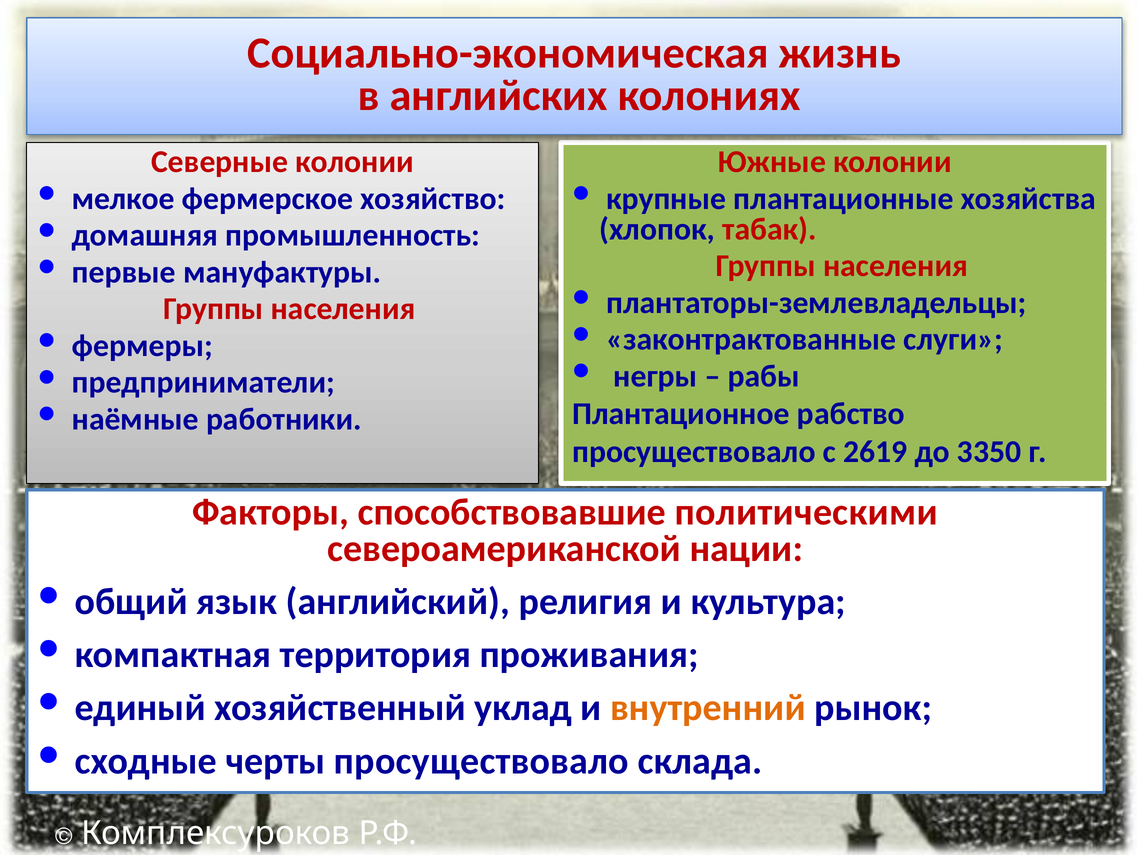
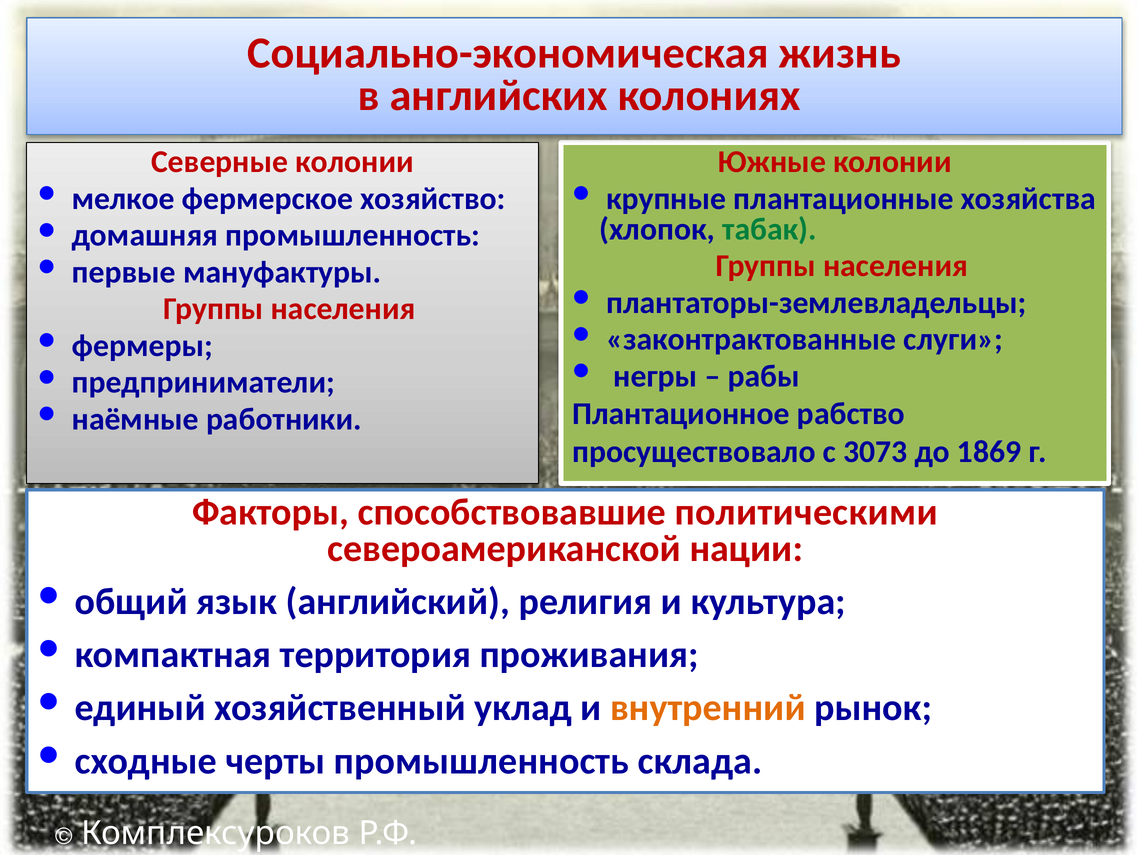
табак colour: red -> green
2619: 2619 -> 3073
3350: 3350 -> 1869
черты просуществовало: просуществовало -> промышленность
